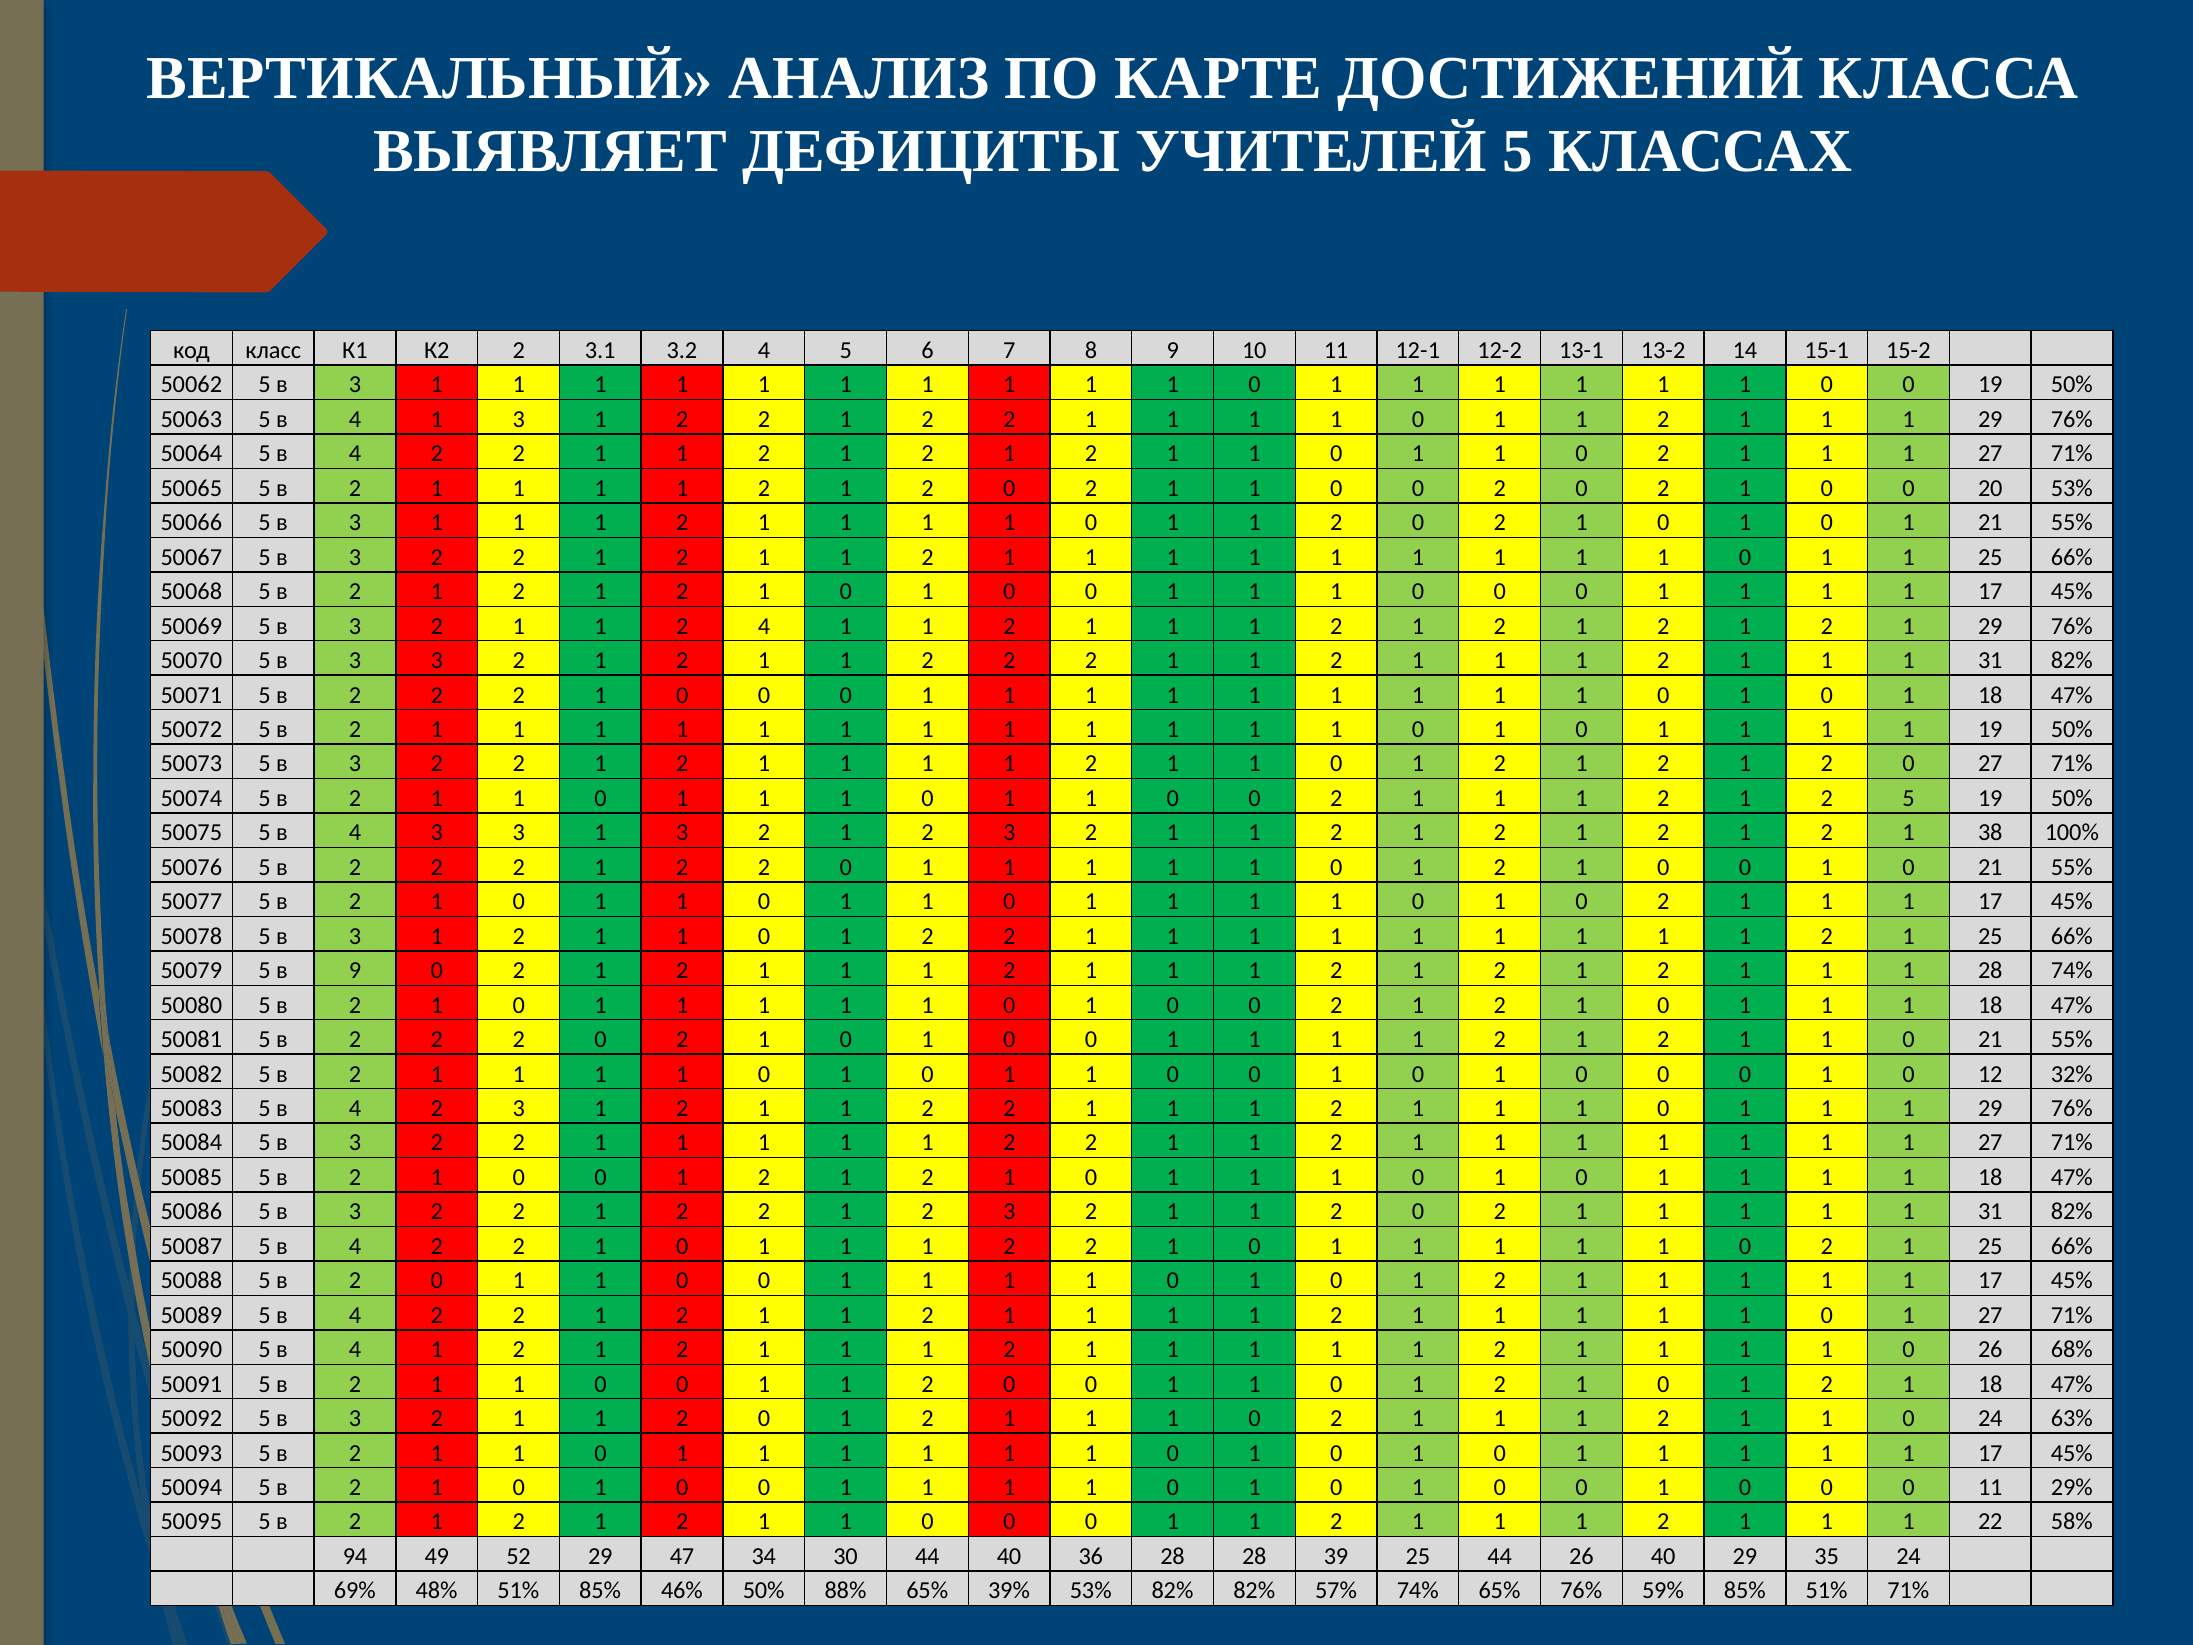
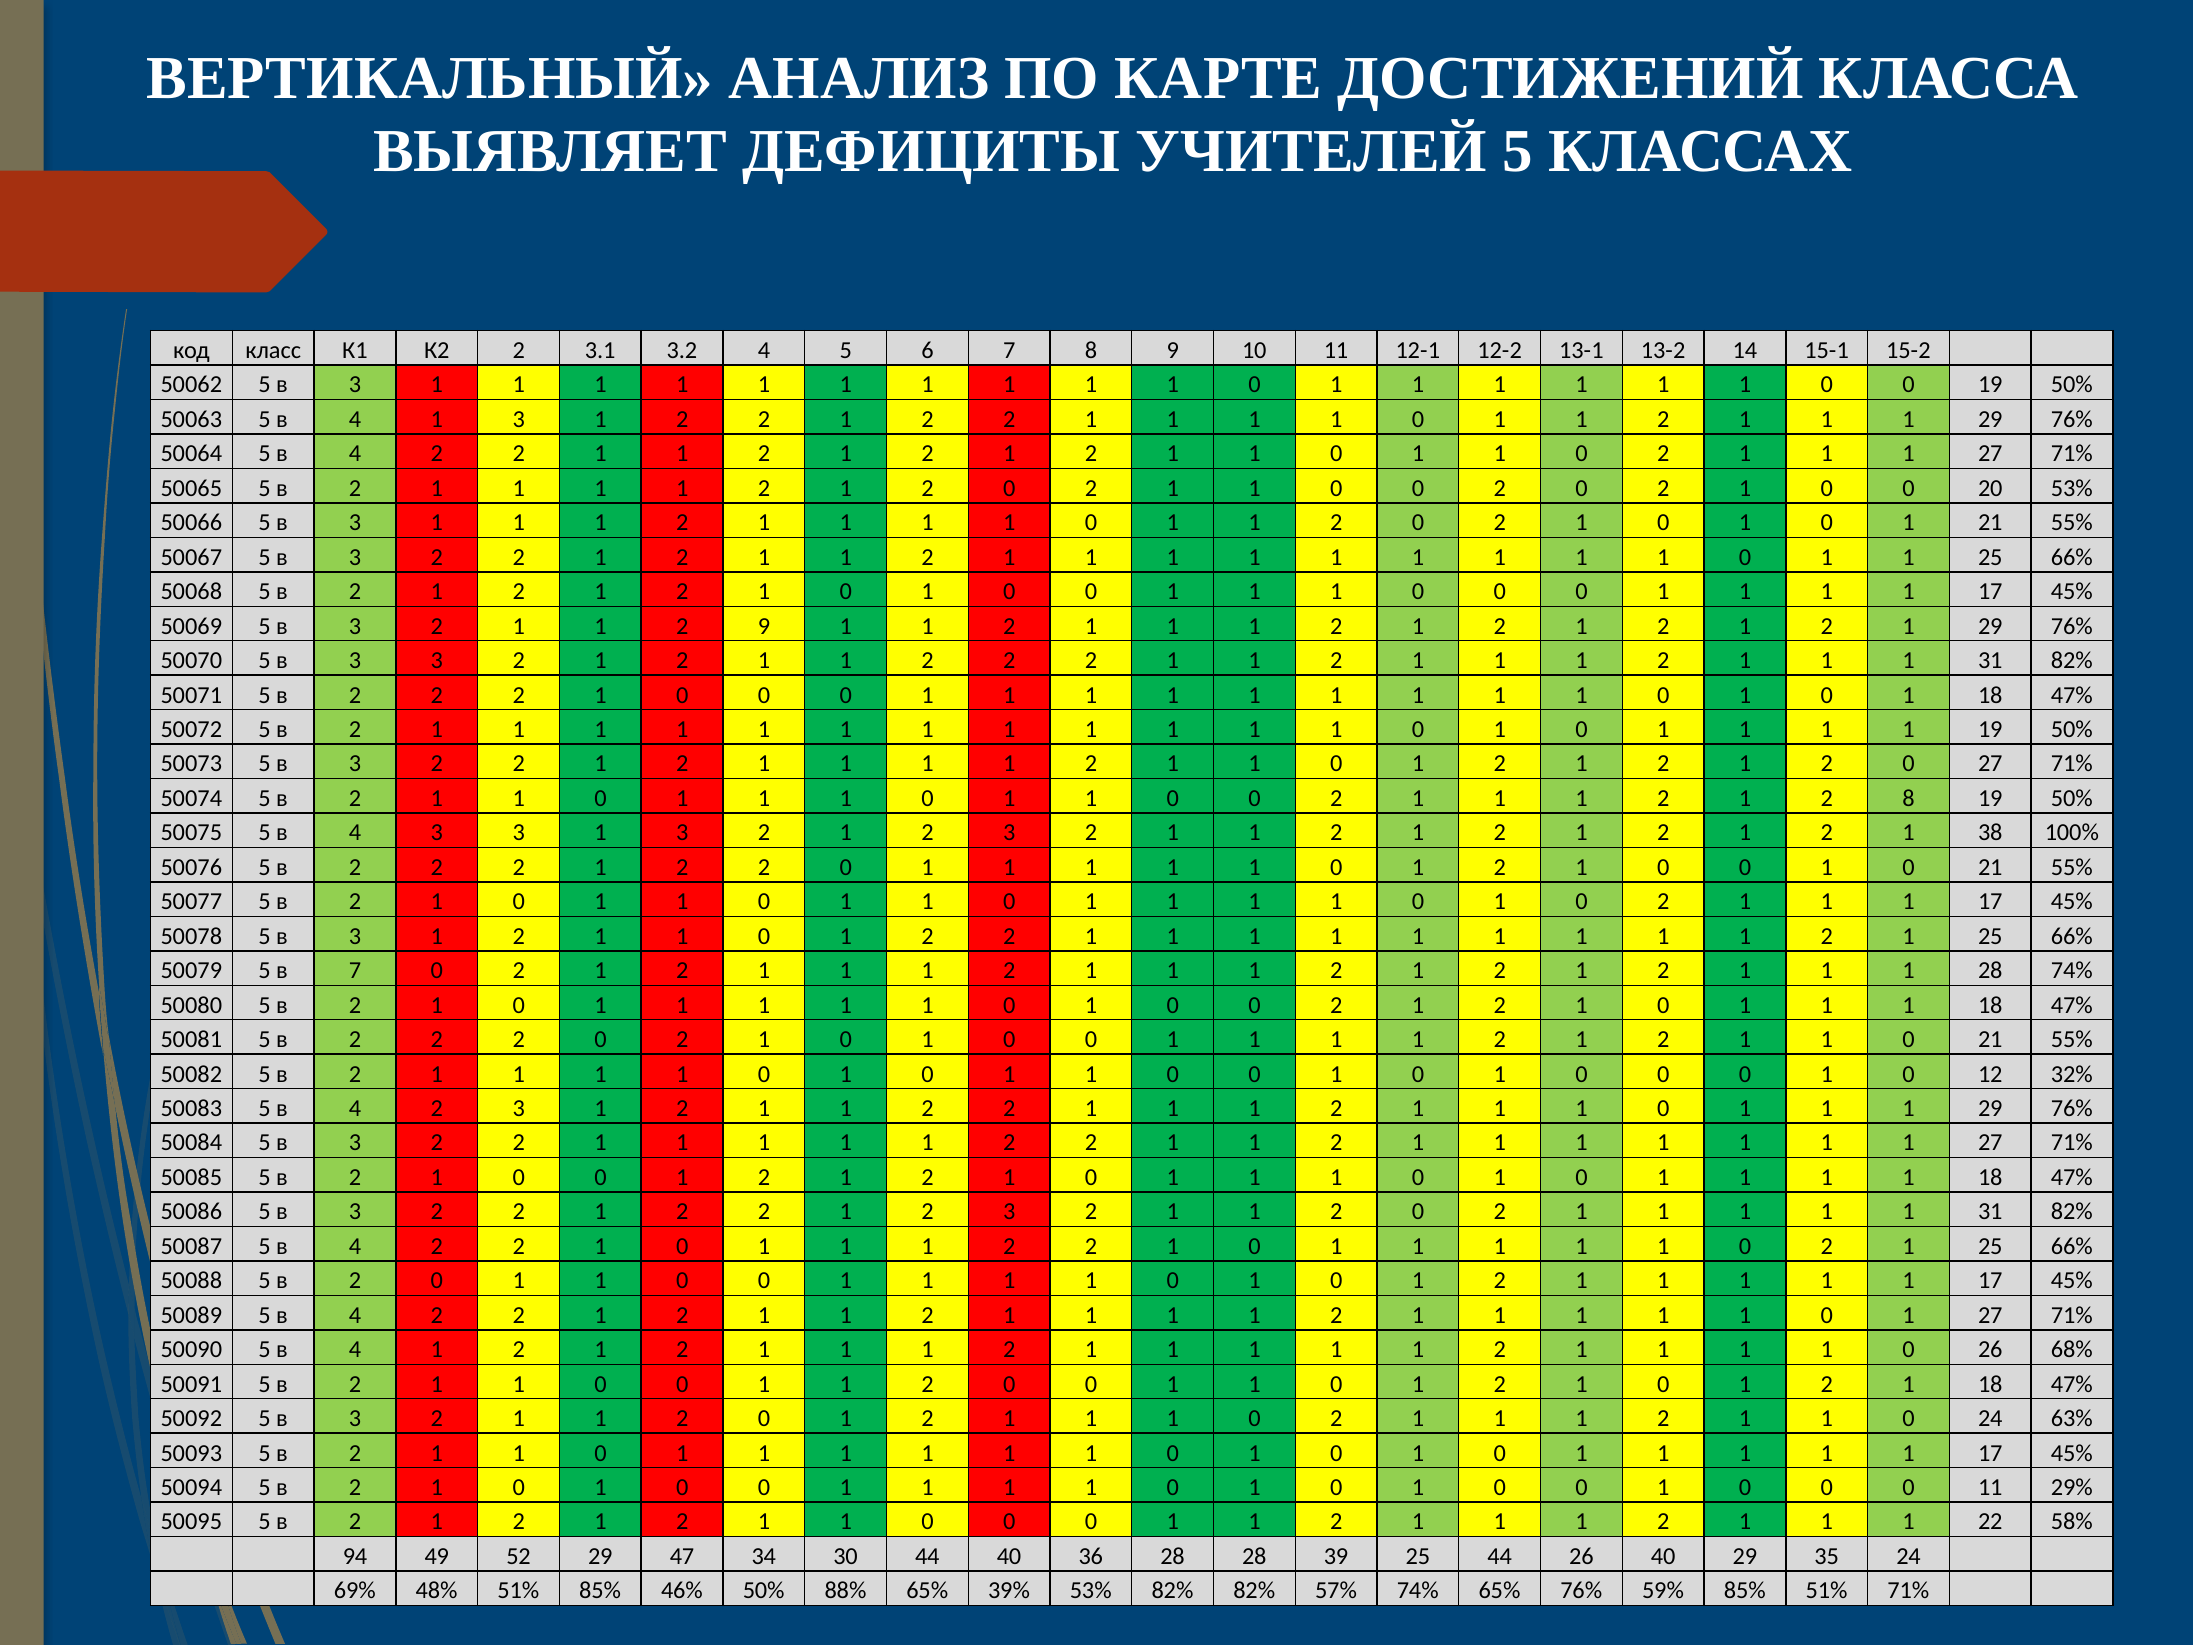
2 4: 4 -> 9
2 5: 5 -> 8
в 9: 9 -> 7
